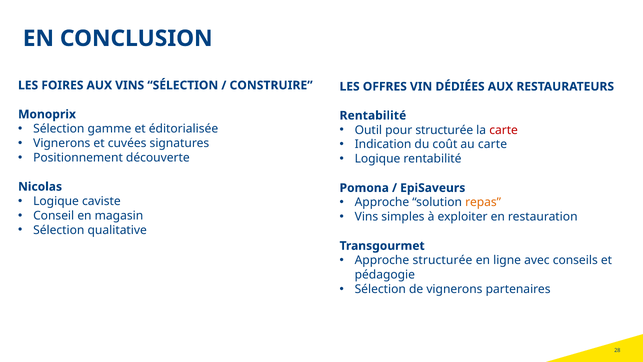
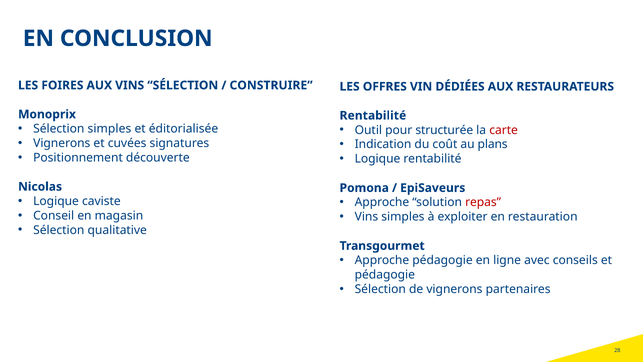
Sélection gamme: gamme -> simples
au carte: carte -> plans
repas colour: orange -> red
Approche structurée: structurée -> pédagogie
